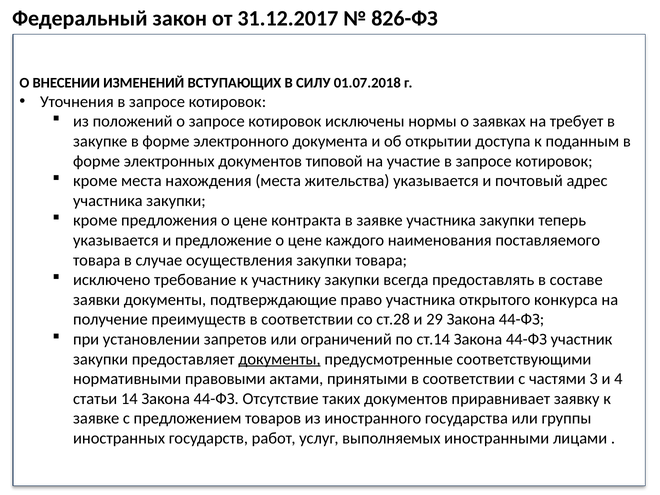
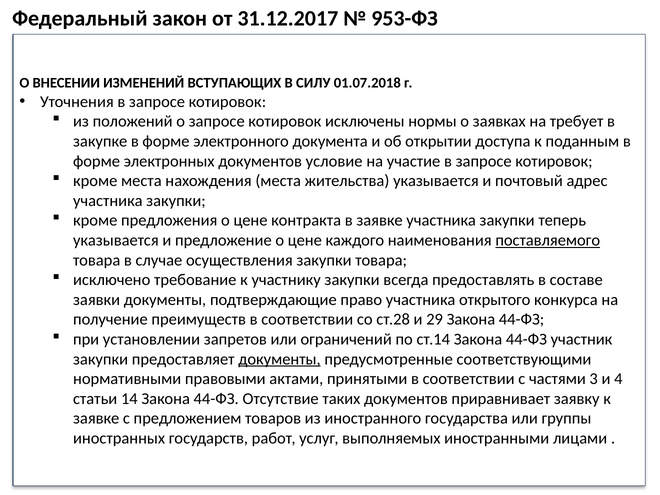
826-ФЗ: 826-ФЗ -> 953-ФЗ
типовой: типовой -> условие
поставляемого underline: none -> present
